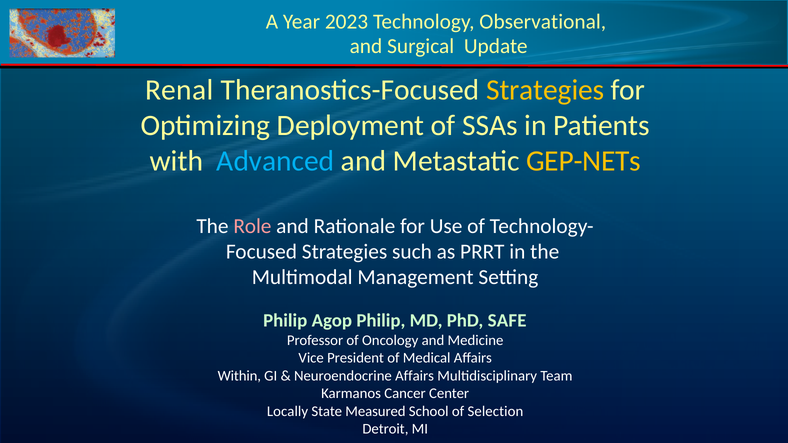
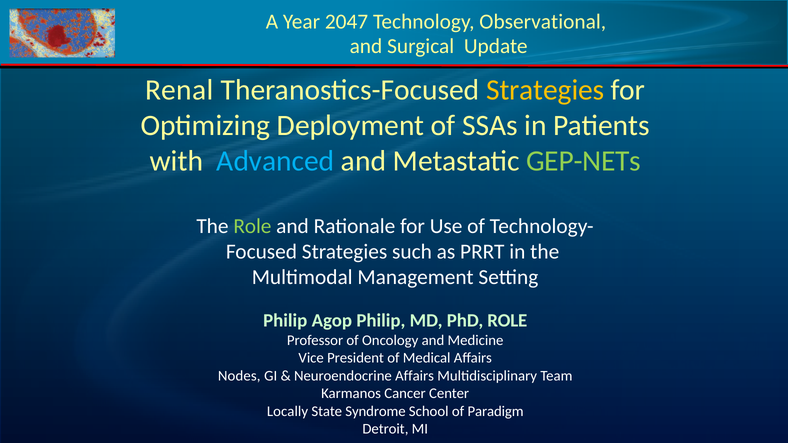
2023: 2023 -> 2047
GEP-NETs colour: yellow -> light green
Role at (252, 226) colour: pink -> light green
PhD SAFE: SAFE -> ROLE
Within: Within -> Nodes
Measured: Measured -> Syndrome
Selection: Selection -> Paradigm
